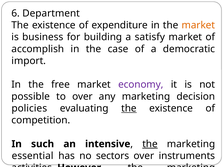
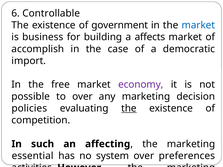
Department: Department -> Controllable
expenditure: expenditure -> government
market at (198, 25) colour: orange -> blue
satisfy: satisfy -> affects
intensive: intensive -> affecting
the at (150, 144) underline: present -> none
sectors: sectors -> system
instruments: instruments -> preferences
